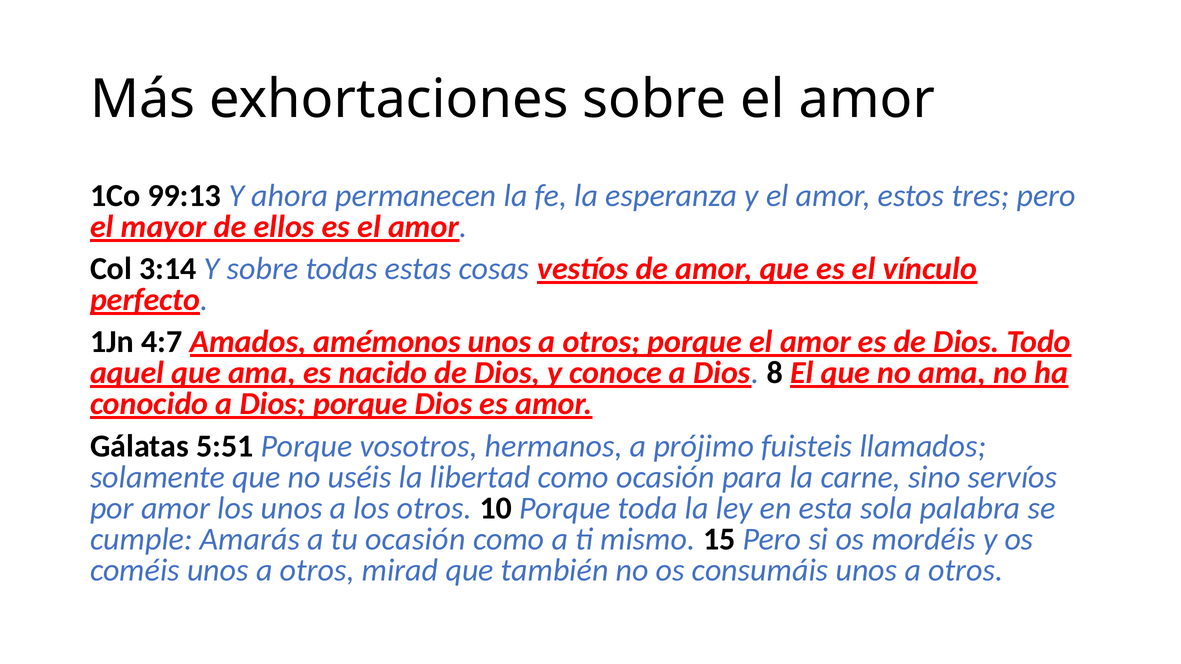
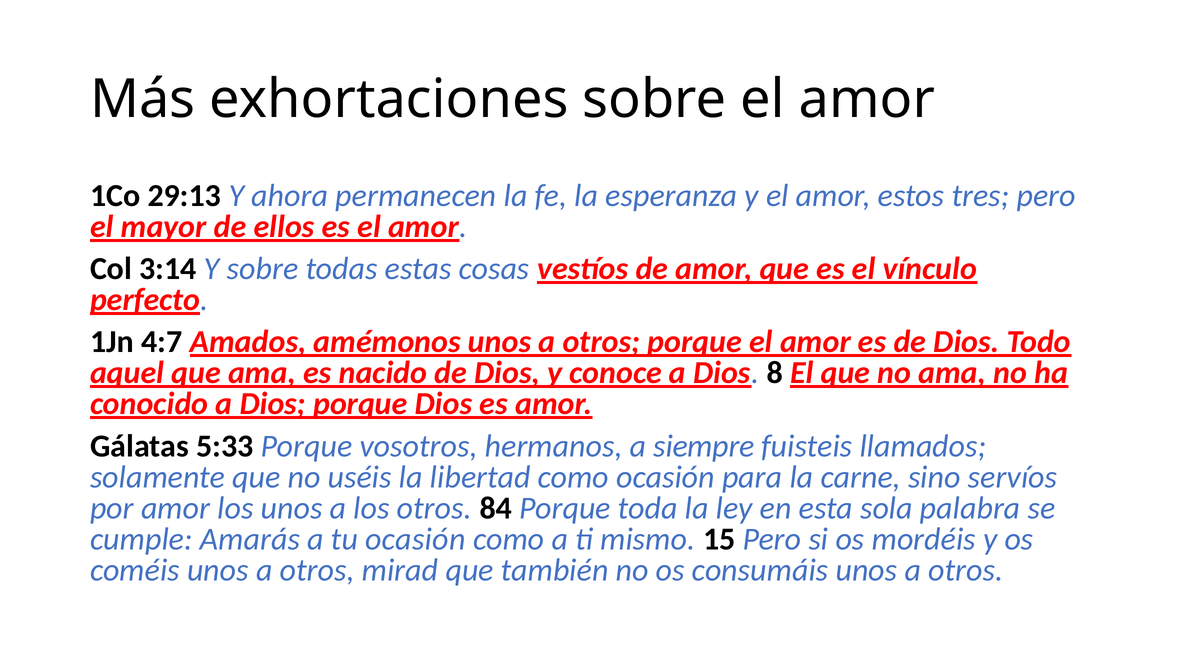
99:13: 99:13 -> 29:13
5:51: 5:51 -> 5:33
prójimo: prójimo -> siempre
10: 10 -> 84
